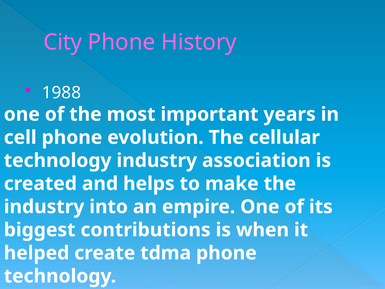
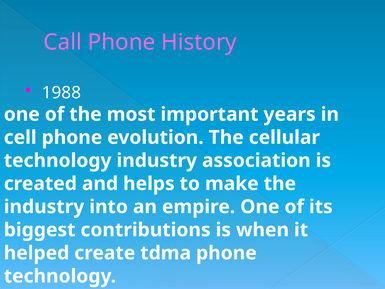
City: City -> Call
